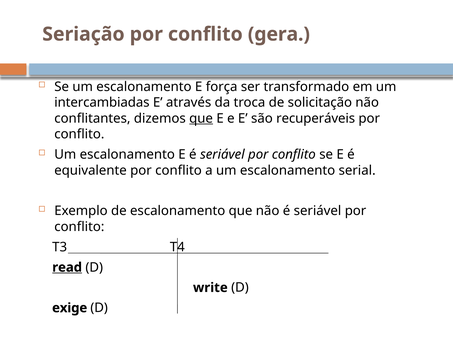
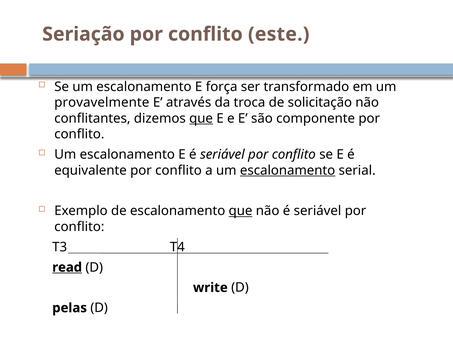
gera: gera -> este
intercambiadas: intercambiadas -> provavelmente
recuperáveis: recuperáveis -> componente
escalonamento at (288, 170) underline: none -> present
que at (241, 211) underline: none -> present
exige: exige -> pelas
